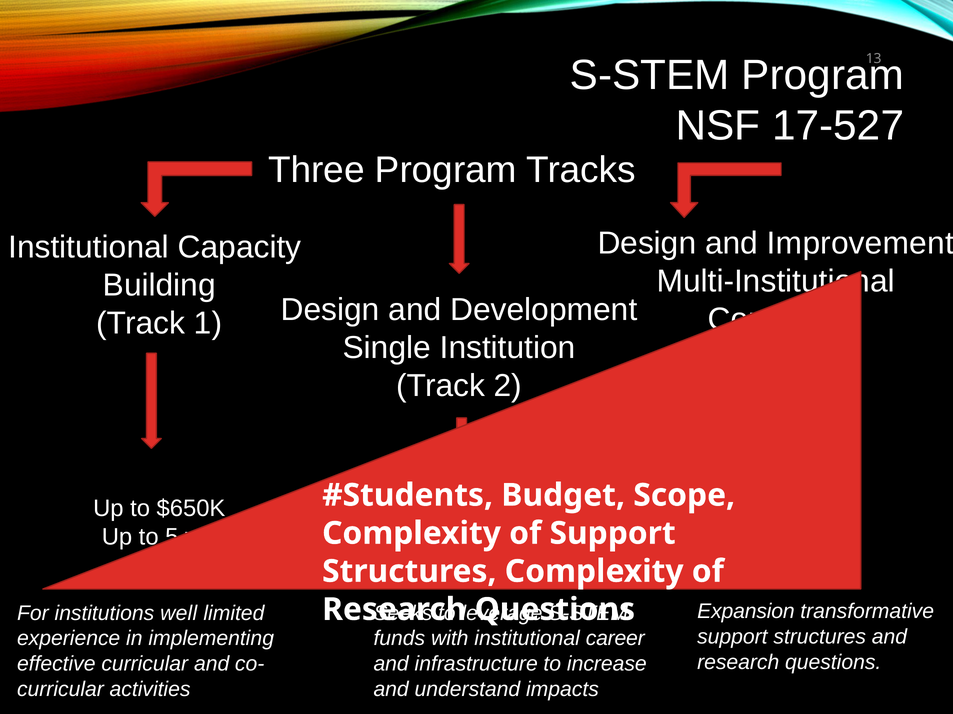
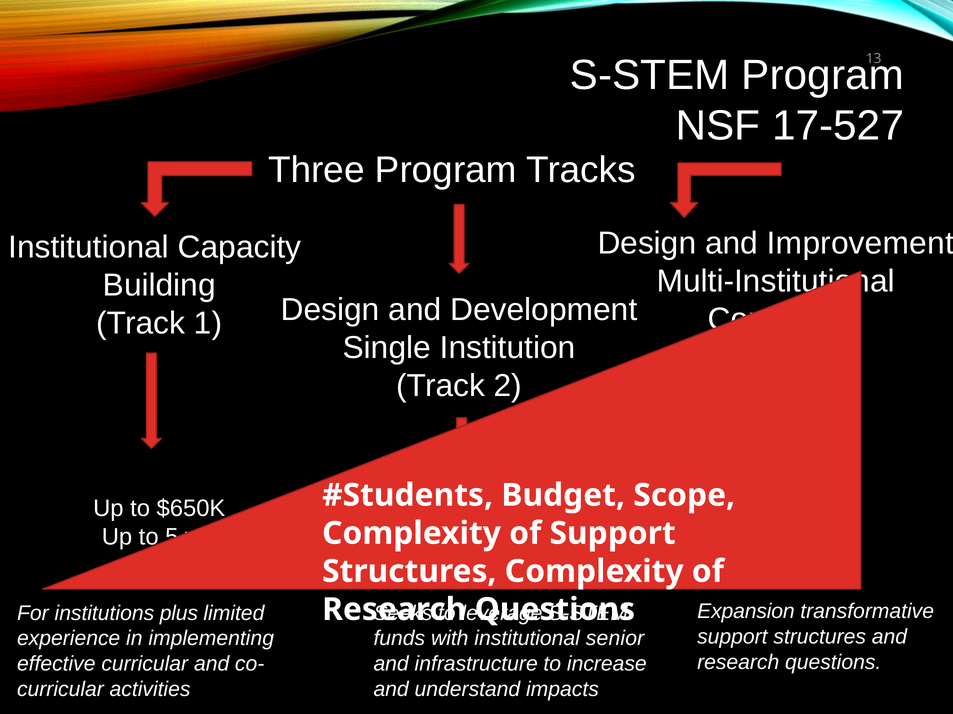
well: well -> plus
career: career -> senior
